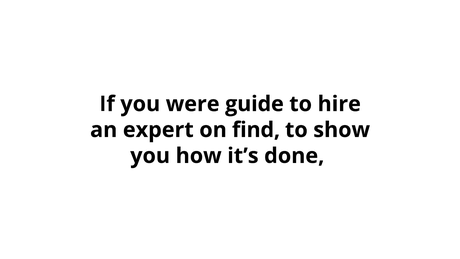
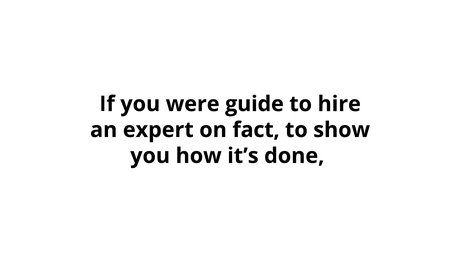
find: find -> fact
